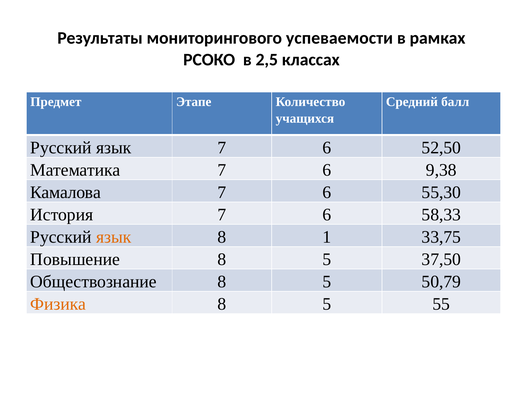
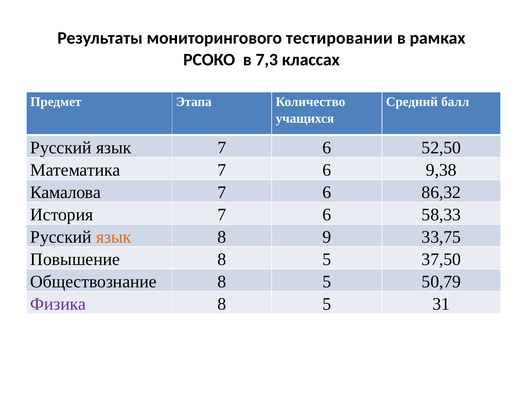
успеваемости: успеваемости -> тестировании
2,5: 2,5 -> 7,3
Этапе: Этапе -> Этапа
55,30: 55,30 -> 86,32
1: 1 -> 9
Физика colour: orange -> purple
55: 55 -> 31
